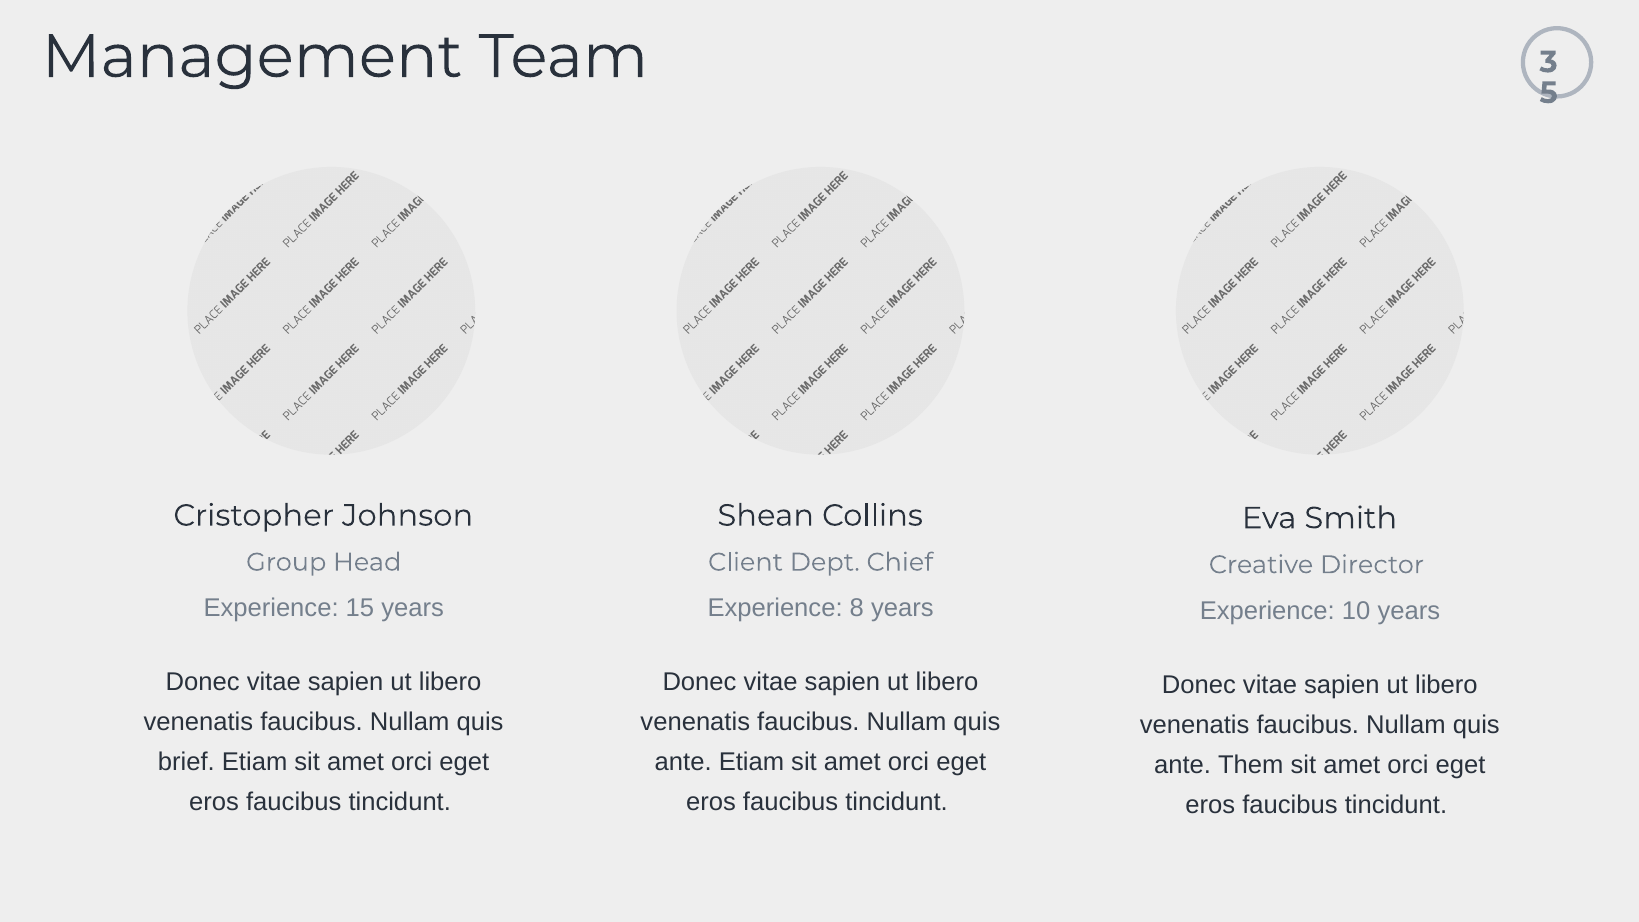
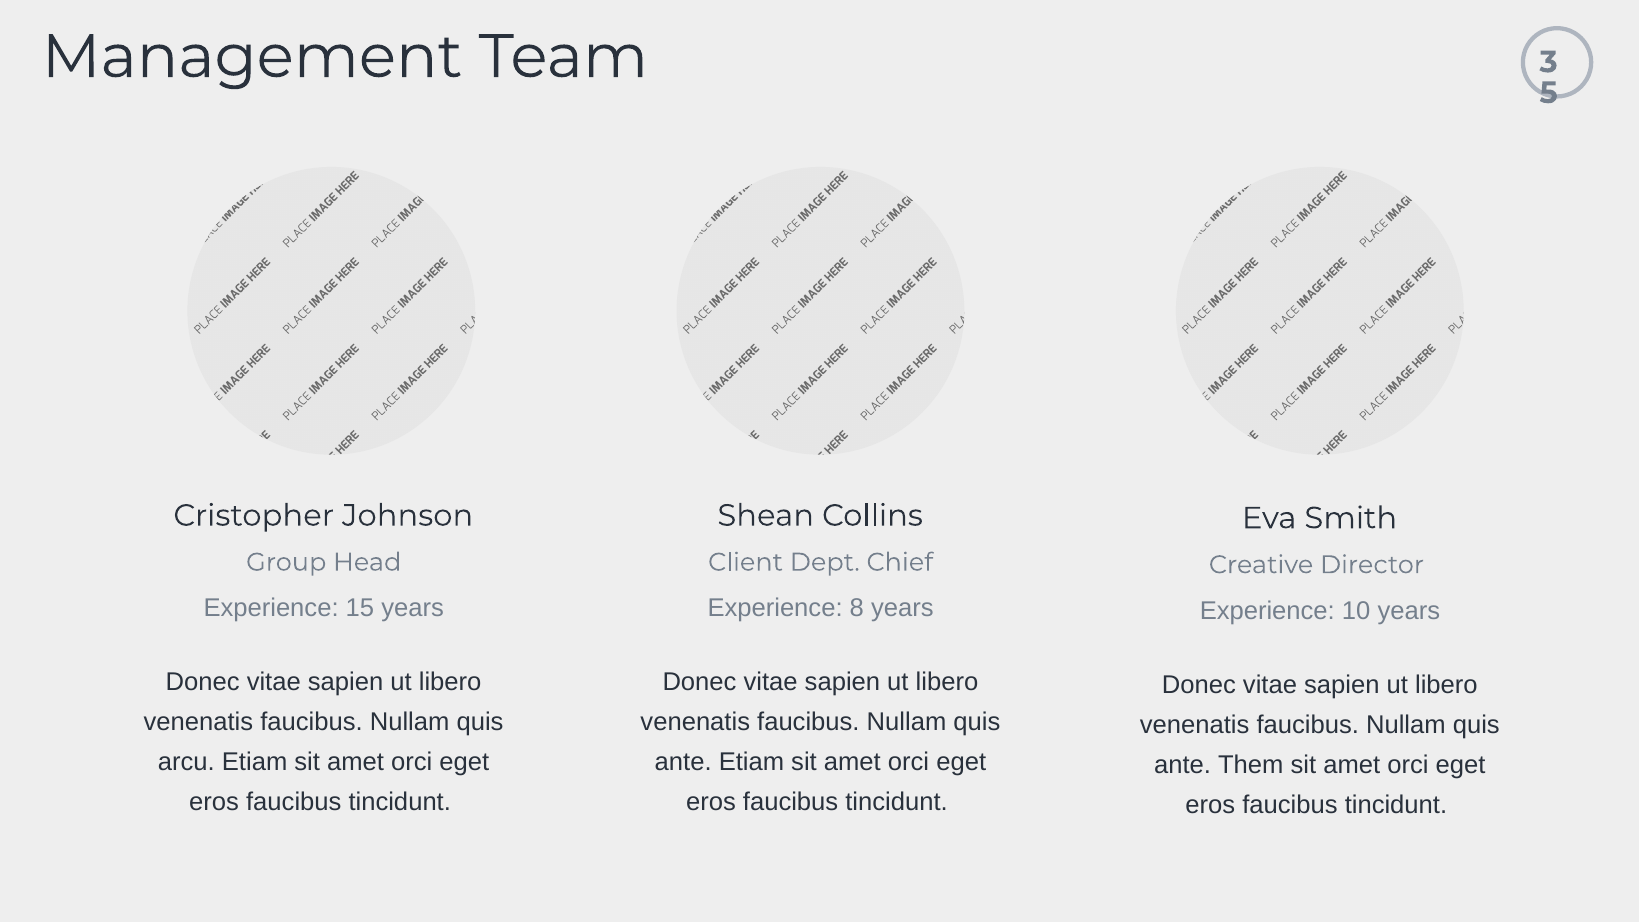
brief: brief -> arcu
